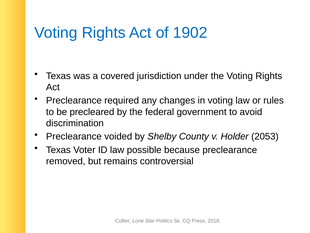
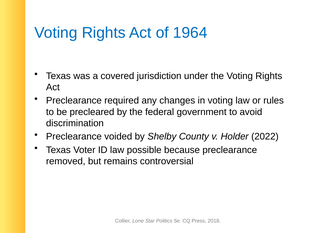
1902: 1902 -> 1964
2053: 2053 -> 2022
